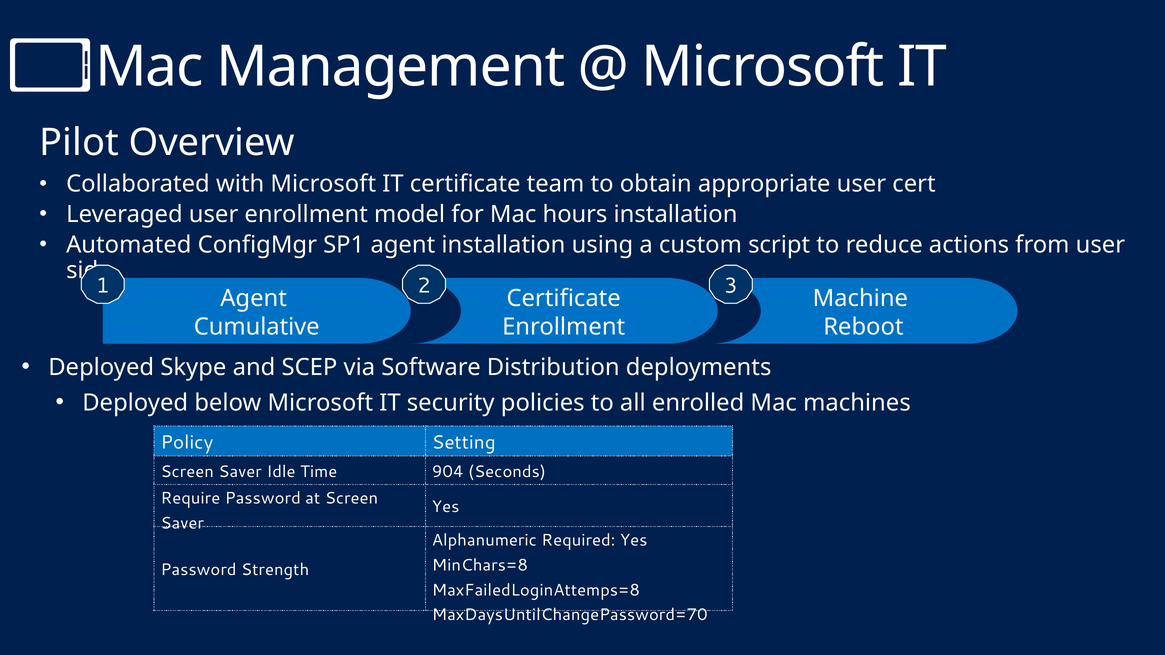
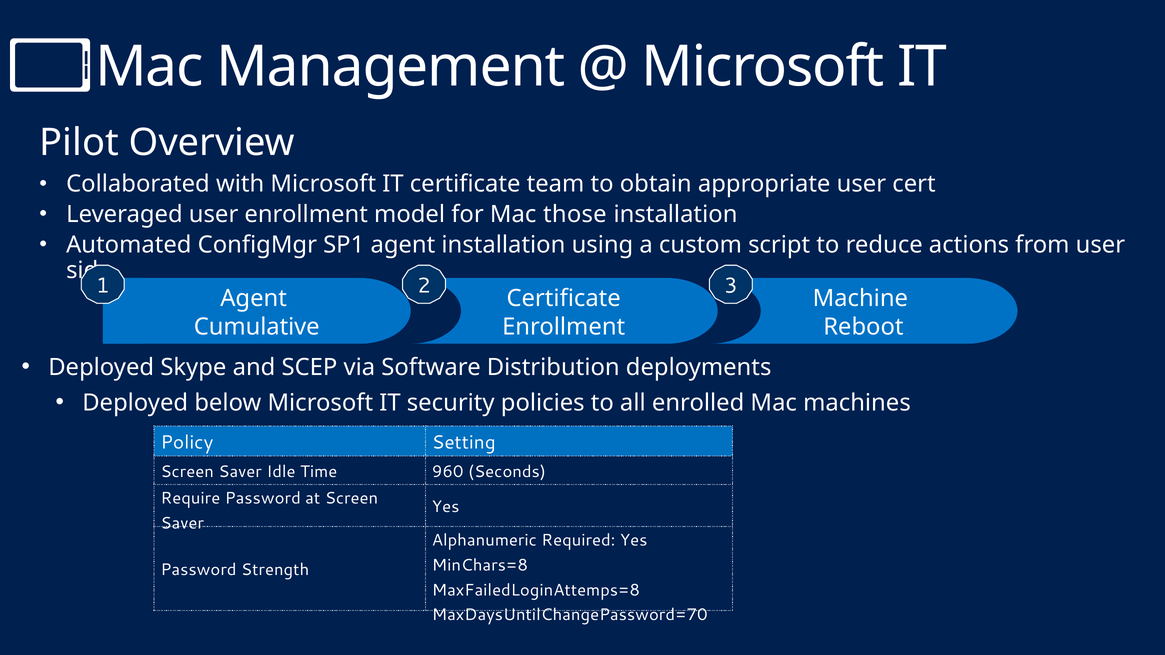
hours: hours -> those
904: 904 -> 960
